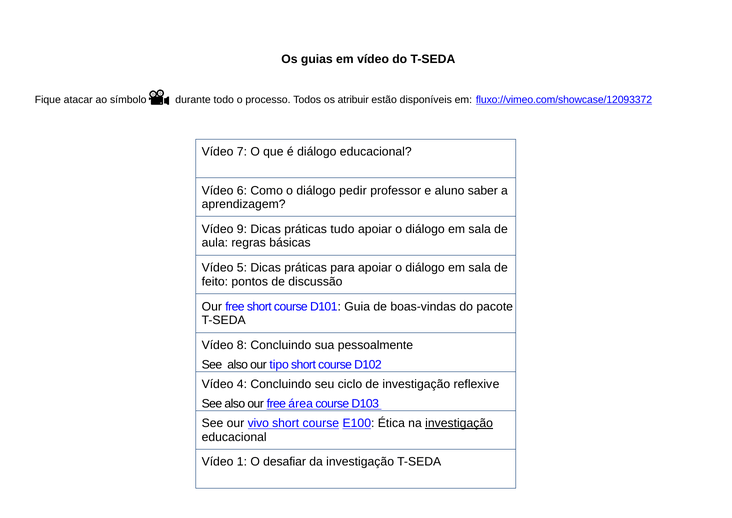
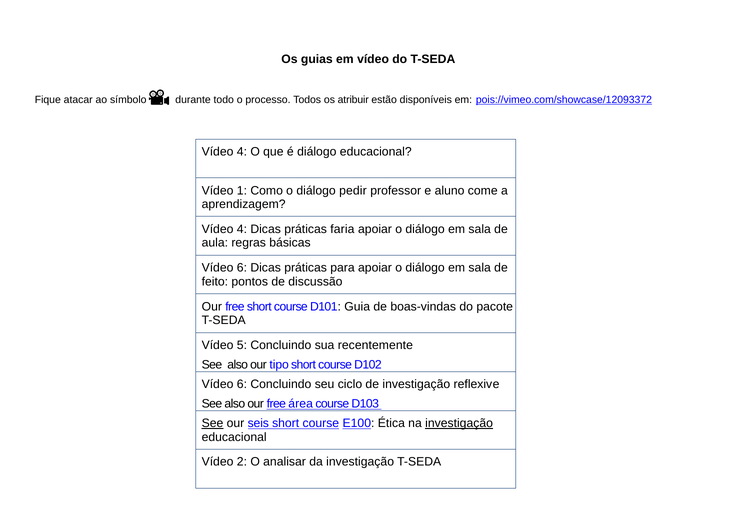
fluxo://vimeo.com/showcase/12093372: fluxo://vimeo.com/showcase/12093372 -> pois://vimeo.com/showcase/12093372
7 at (242, 152): 7 -> 4
6: 6 -> 1
saber: saber -> come
9 at (242, 229): 9 -> 4
tudo: tudo -> faria
5 at (242, 268): 5 -> 6
8: 8 -> 5
pessoalmente: pessoalmente -> recentemente
4 at (242, 384): 4 -> 6
See at (212, 423) underline: none -> present
vivo: vivo -> seis
1: 1 -> 2
desafiar: desafiar -> analisar
